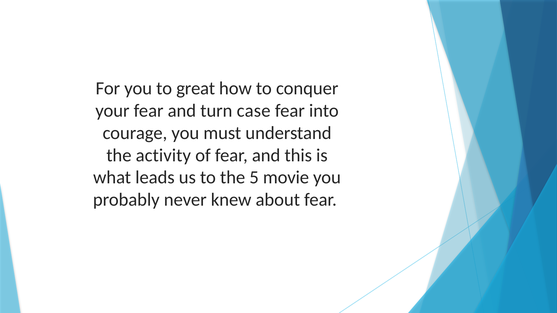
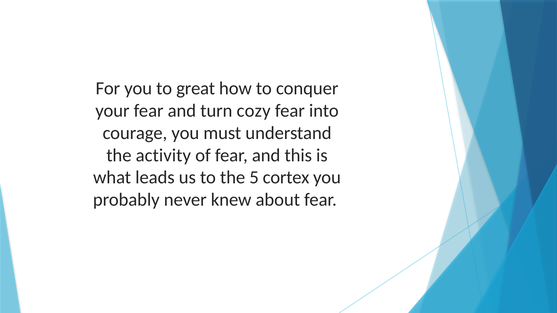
case: case -> cozy
movie: movie -> cortex
